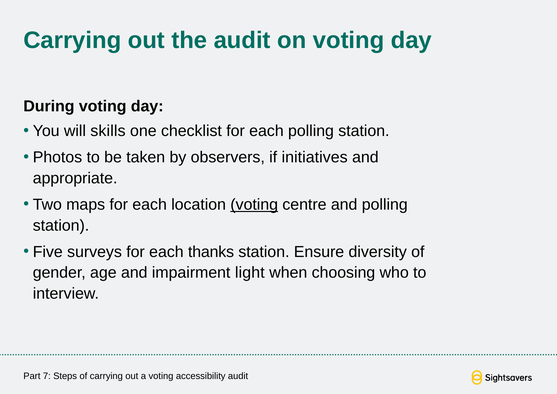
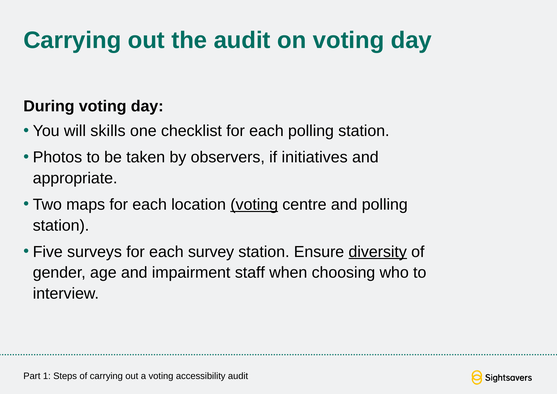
thanks: thanks -> survey
diversity underline: none -> present
light: light -> staff
7: 7 -> 1
